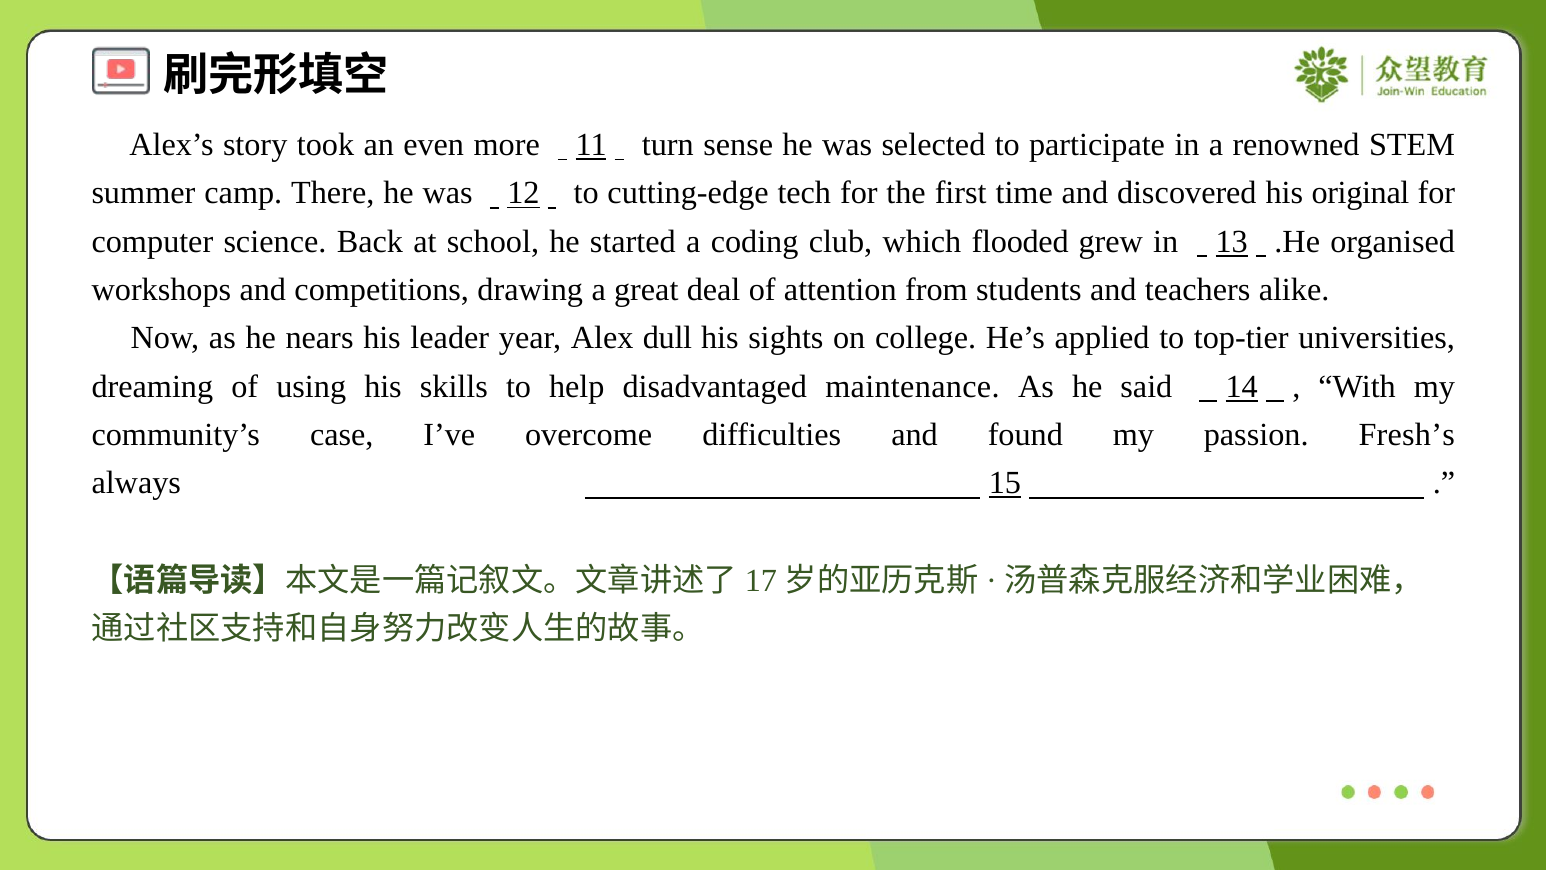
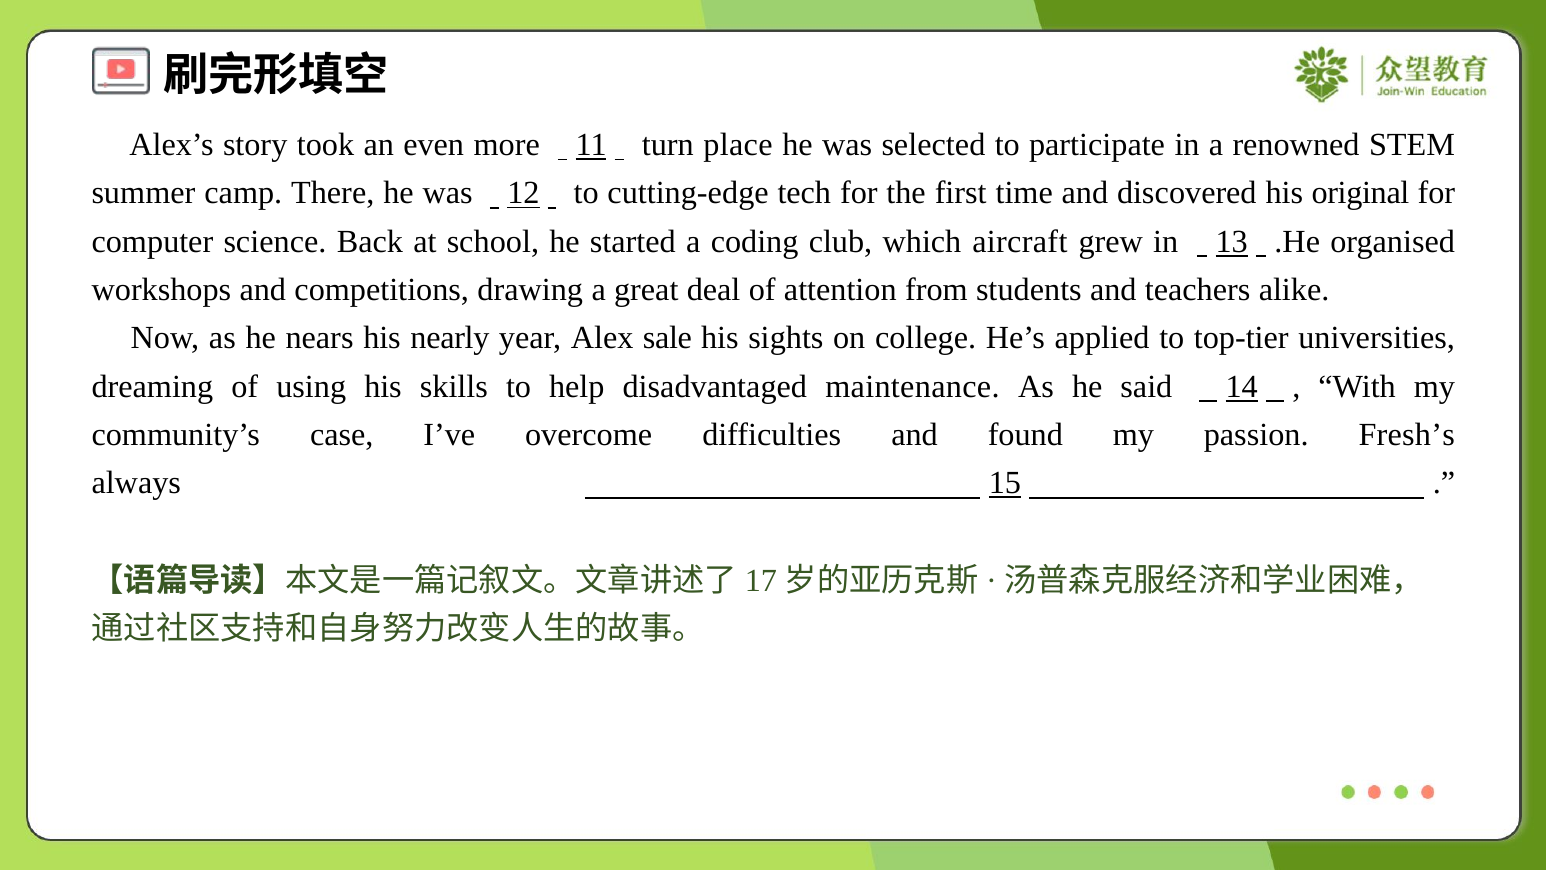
sense: sense -> place
flooded: flooded -> aircraft
leader: leader -> nearly
dull: dull -> sale
